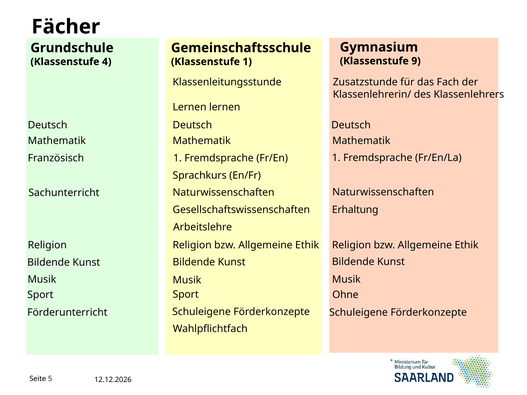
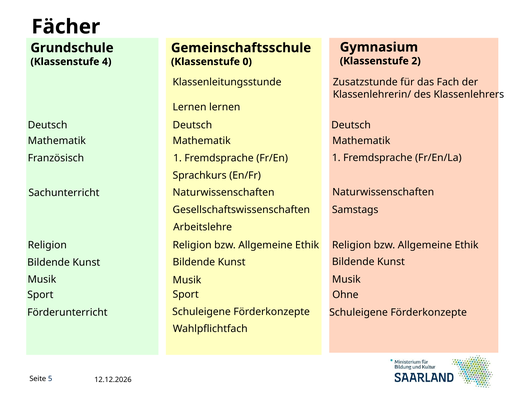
9: 9 -> 2
Klassenstufe 1: 1 -> 0
Erhaltung: Erhaltung -> Samstags
